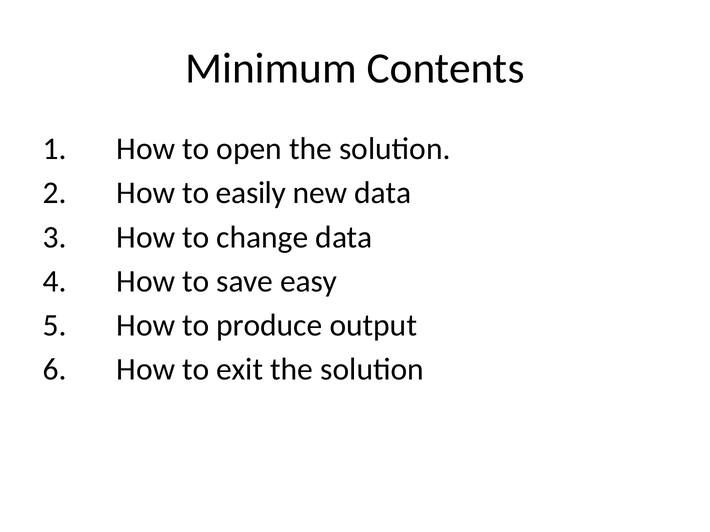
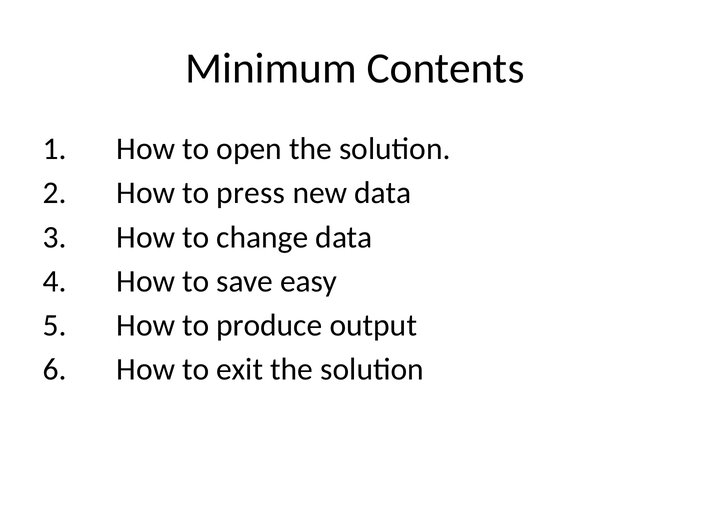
easily: easily -> press
